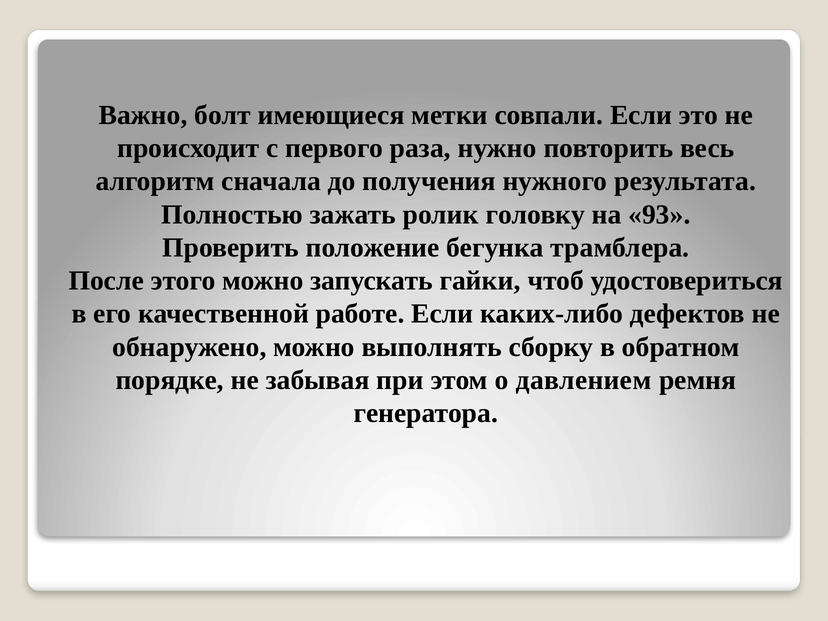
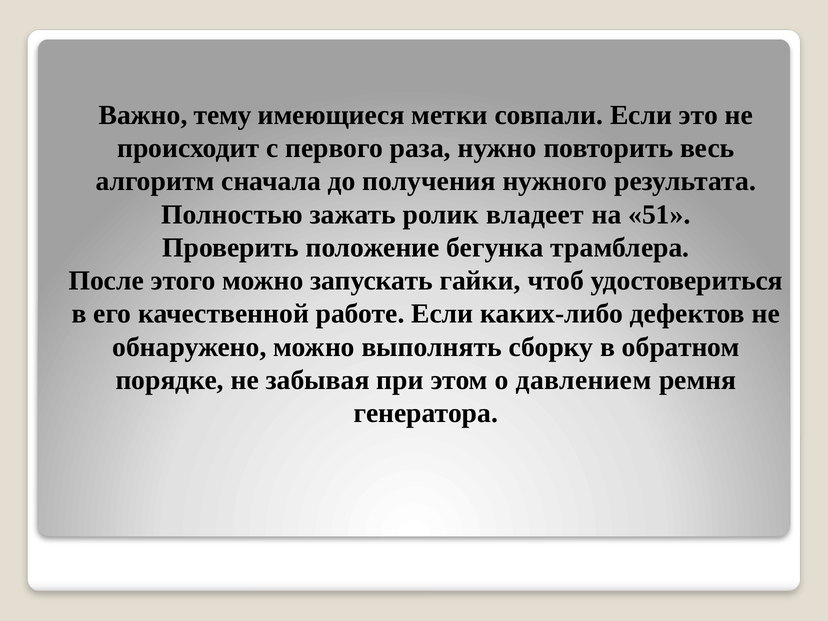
болт: болт -> тему
головку: головку -> владеет
93: 93 -> 51
